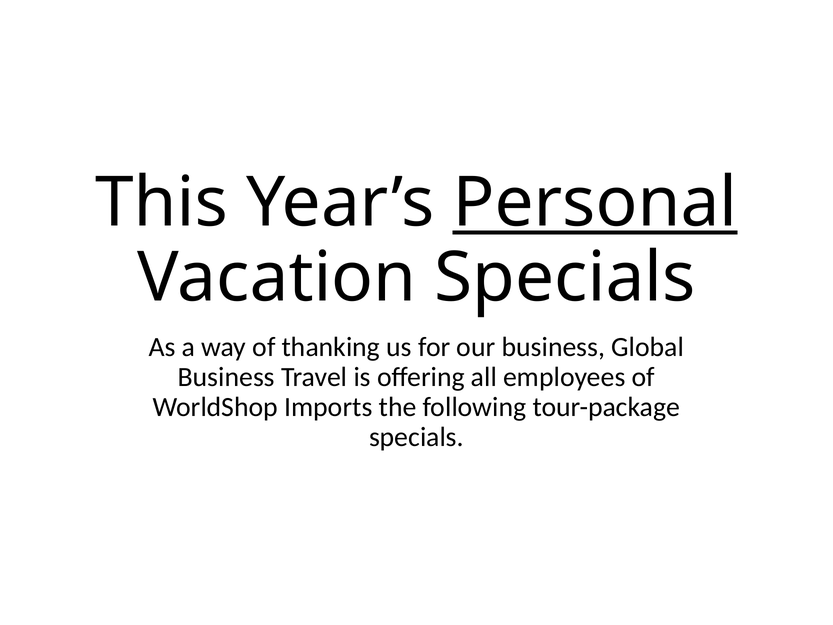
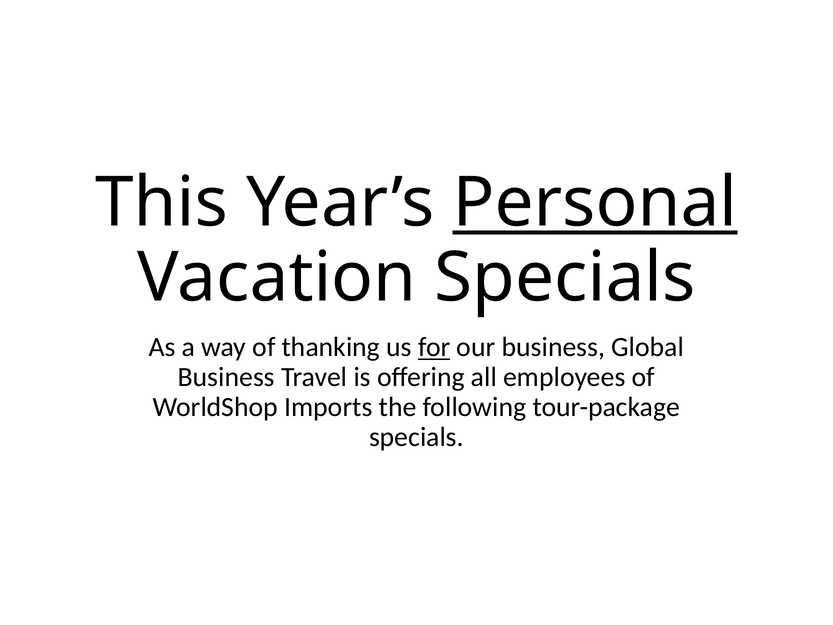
for underline: none -> present
